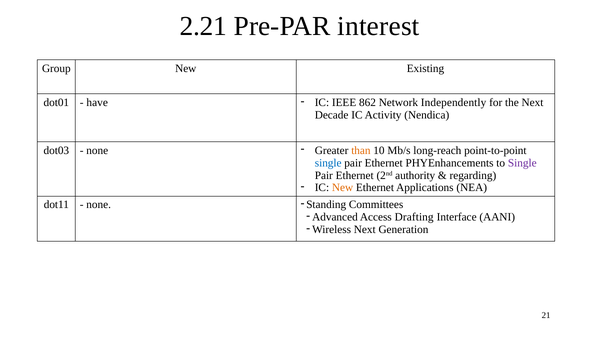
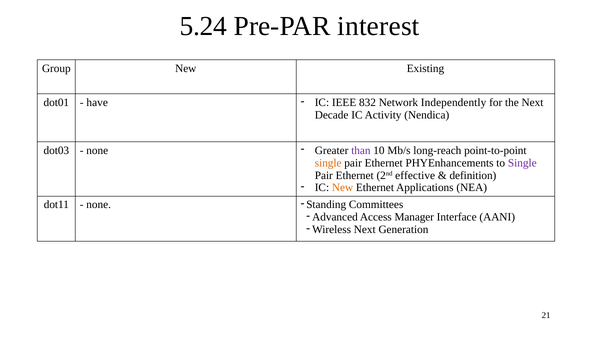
2.21: 2.21 -> 5.24
862: 862 -> 832
than colour: orange -> purple
single at (328, 163) colour: blue -> orange
authority: authority -> effective
regarding: regarding -> definition
Drafting: Drafting -> Manager
